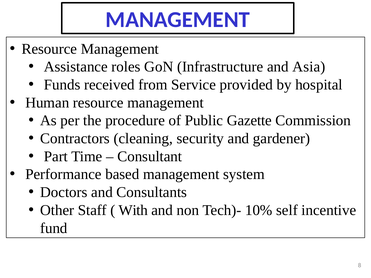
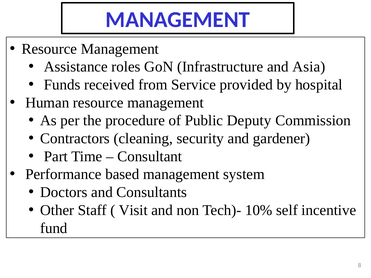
Gazette: Gazette -> Deputy
With: With -> Visit
